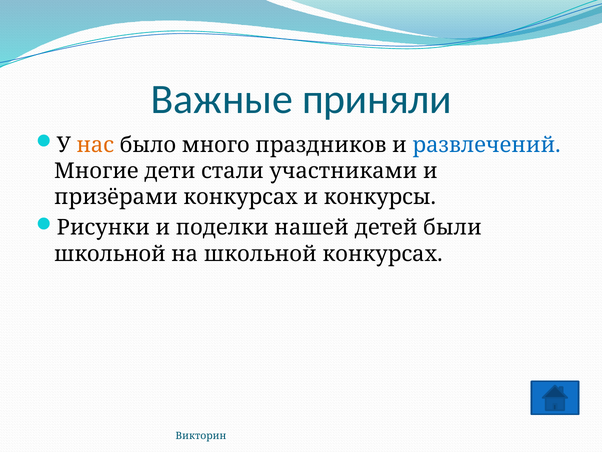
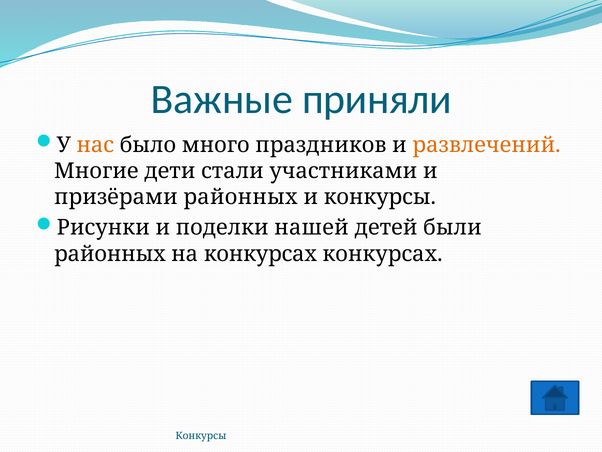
развлечений colour: blue -> orange
призёрами конкурсах: конкурсах -> районных
школьной at (110, 254): школьной -> районных
на школьной: школьной -> конкурсах
Викторин at (201, 436): Викторин -> Конкурсы
